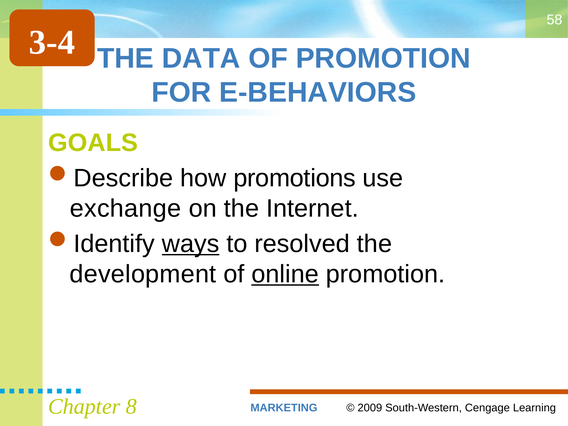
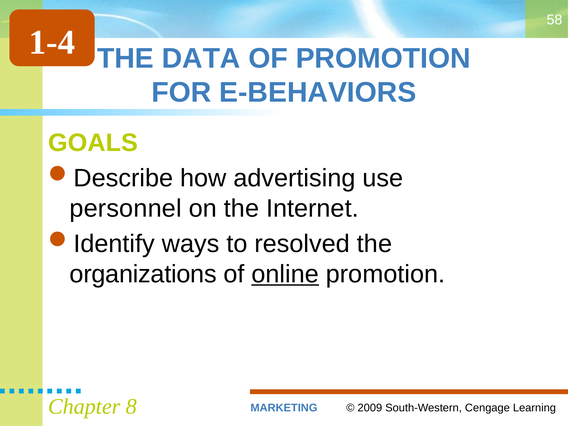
3-4: 3-4 -> 1-4
promotions: promotions -> advertising
exchange: exchange -> personnel
ways underline: present -> none
development: development -> organizations
